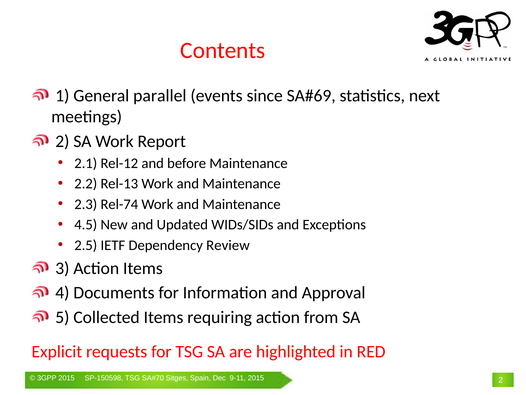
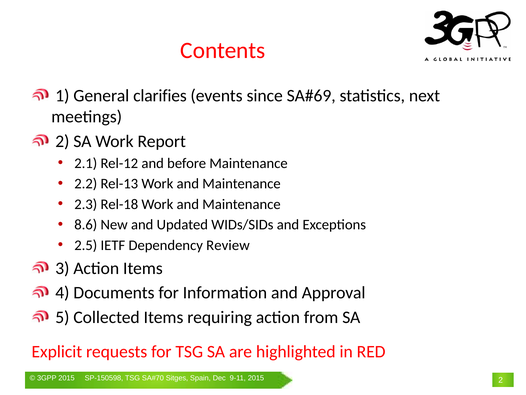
parallel: parallel -> clarifies
Rel-74: Rel-74 -> Rel-18
4.5: 4.5 -> 8.6
